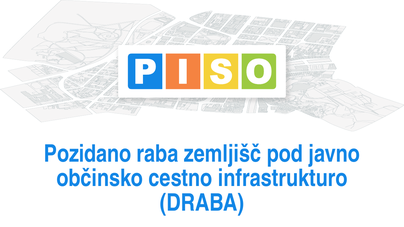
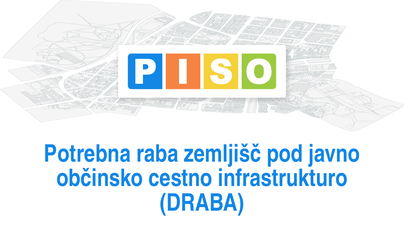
Pozidano: Pozidano -> Potrebna
